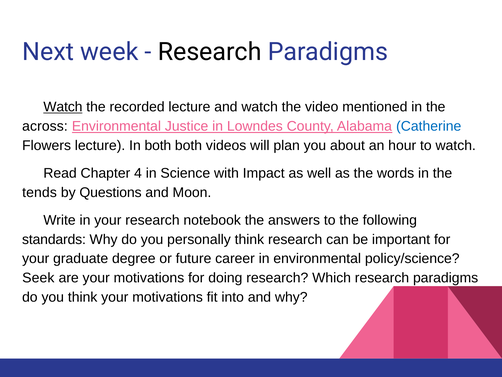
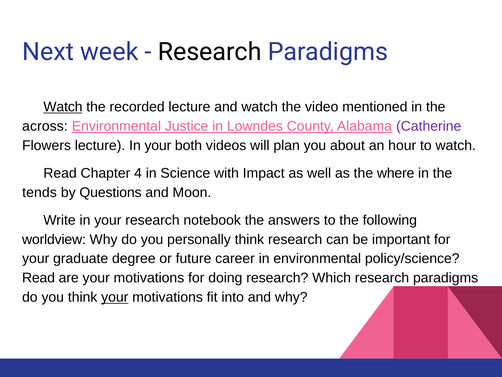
Catherine colour: blue -> purple
lecture In both: both -> your
words: words -> where
standards: standards -> worldview
Seek at (38, 278): Seek -> Read
your at (115, 297) underline: none -> present
